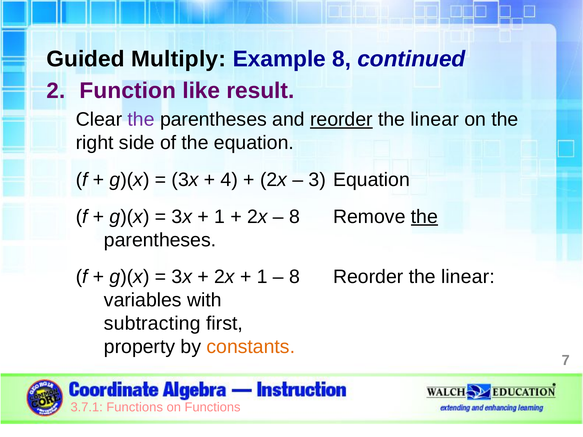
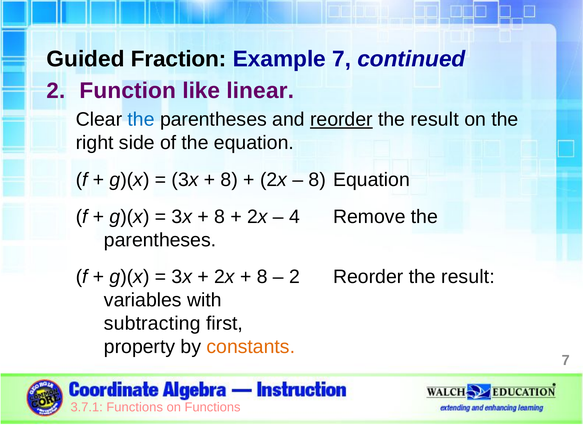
Multiply: Multiply -> Fraction
Example 8: 8 -> 7
result: result -> linear
the at (141, 120) colour: purple -> blue
linear at (435, 120): linear -> result
4 at (229, 180): 4 -> 8
3 at (317, 180): 3 -> 8
1 at (220, 217): 1 -> 8
8 at (294, 217): 8 -> 4
the at (424, 217) underline: present -> none
1 at (262, 277): 1 -> 8
8 at (294, 277): 8 -> 2
linear at (468, 277): linear -> result
